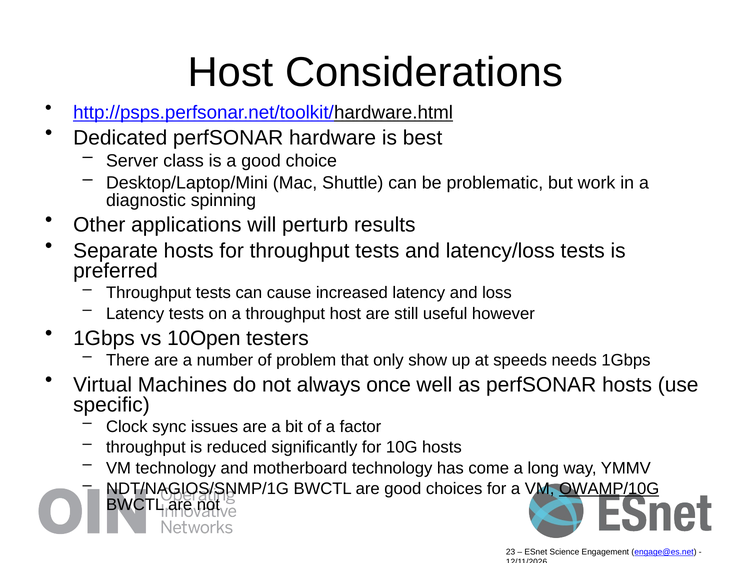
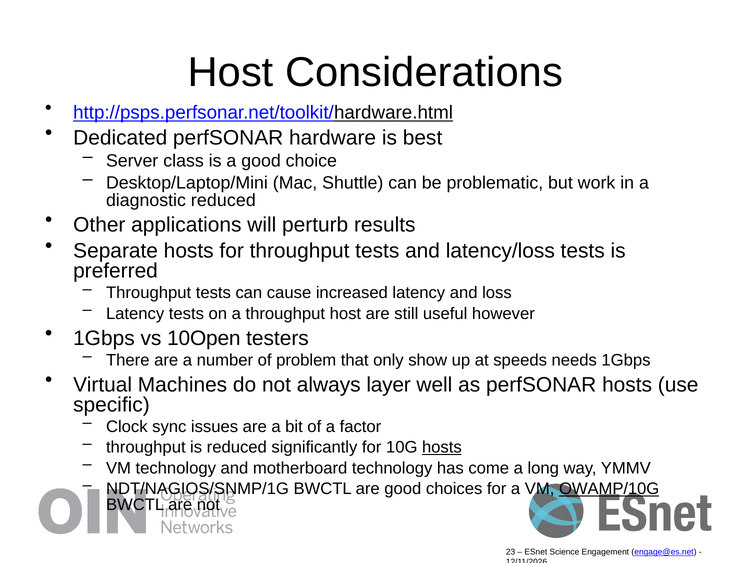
diagnostic spinning: spinning -> reduced
once: once -> layer
hosts at (442, 448) underline: none -> present
